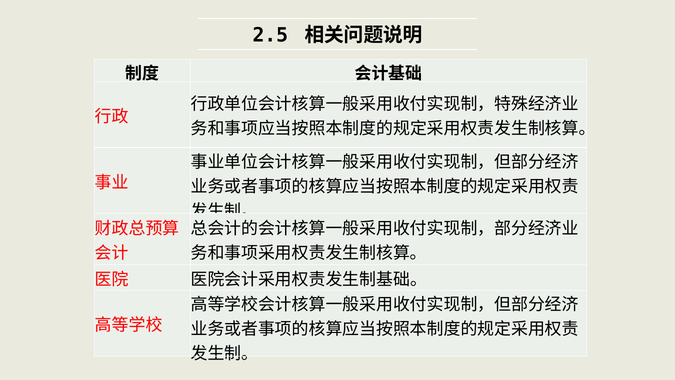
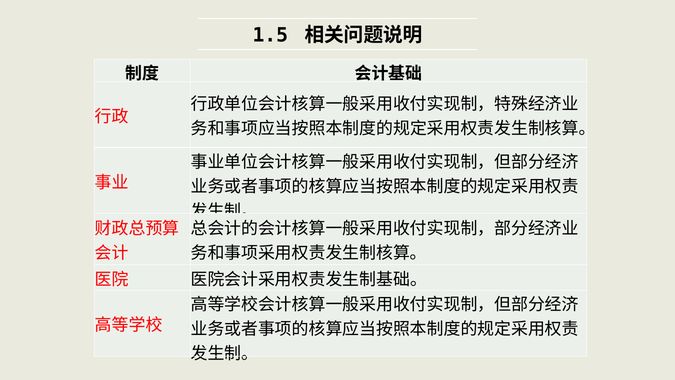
2.5: 2.5 -> 1.5
